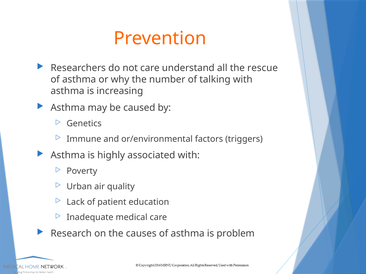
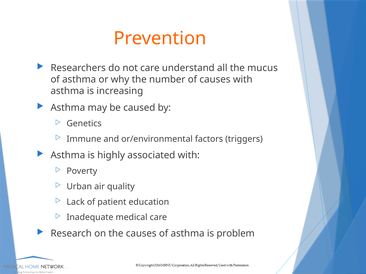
rescue: rescue -> mucus
of talking: talking -> causes
